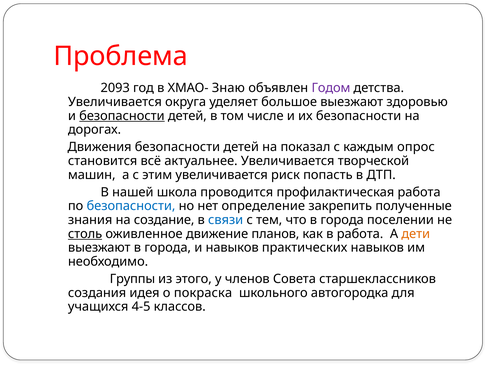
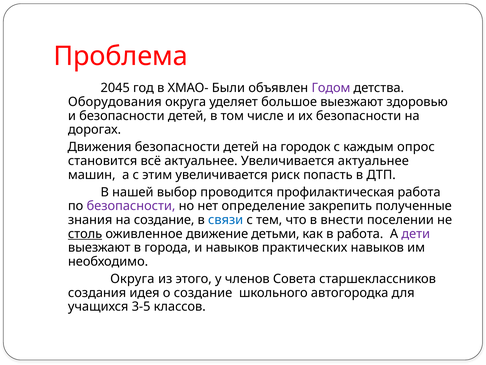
2093: 2093 -> 2045
Знаю: Знаю -> Были
Увеличивается at (115, 102): Увеличивается -> Оборудования
безопасности at (122, 116) underline: present -> none
показал: показал -> городок
Увеличивается творческой: творческой -> актуальнее
школа: школа -> выбор
безопасности at (131, 206) colour: blue -> purple
что в города: города -> внести
планов: планов -> детьми
дети colour: orange -> purple
Группы at (132, 279): Группы -> Округа
о покраска: покраска -> создание
4-5: 4-5 -> 3-5
